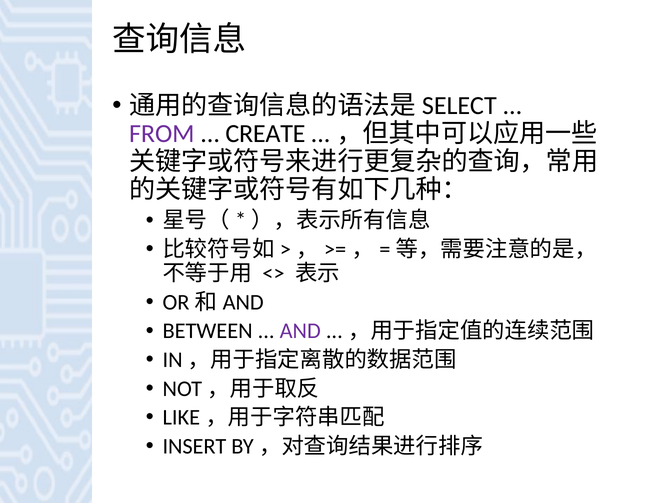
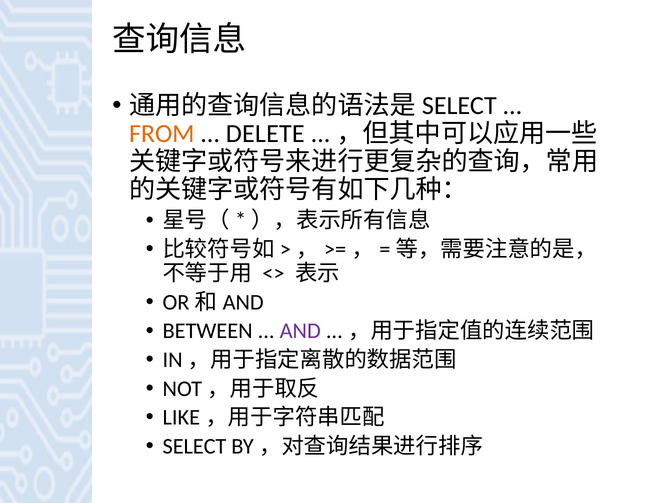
FROM colour: purple -> orange
CREATE: CREATE -> DELETE
INSERT: INSERT -> SELECT
